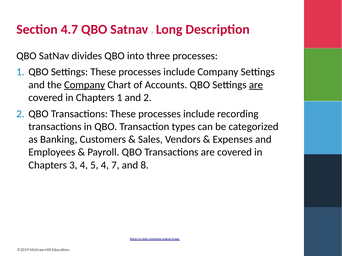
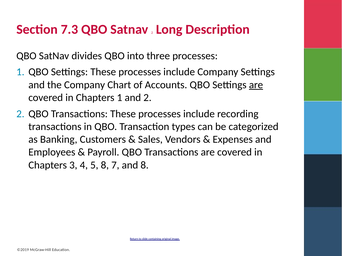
4.7: 4.7 -> 7.3
Company at (85, 85) underline: present -> none
5 4: 4 -> 8
